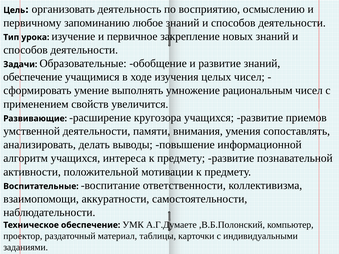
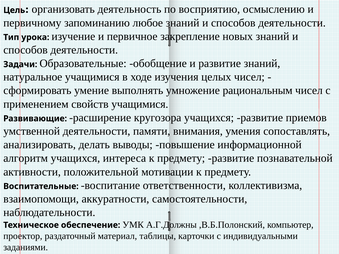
обеспечение at (33, 77): обеспечение -> натуральное
свойств увеличится: увеличится -> учащимися
А.Г.Думаете: А.Г.Думаете -> А.Г.Должны
